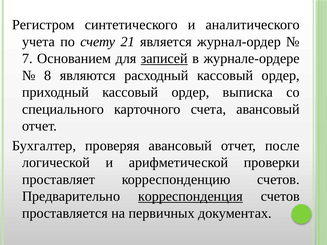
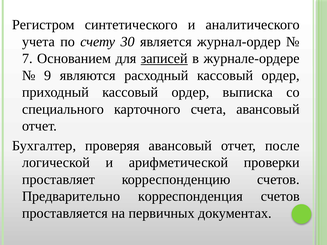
21: 21 -> 30
8: 8 -> 9
корреспонденция underline: present -> none
